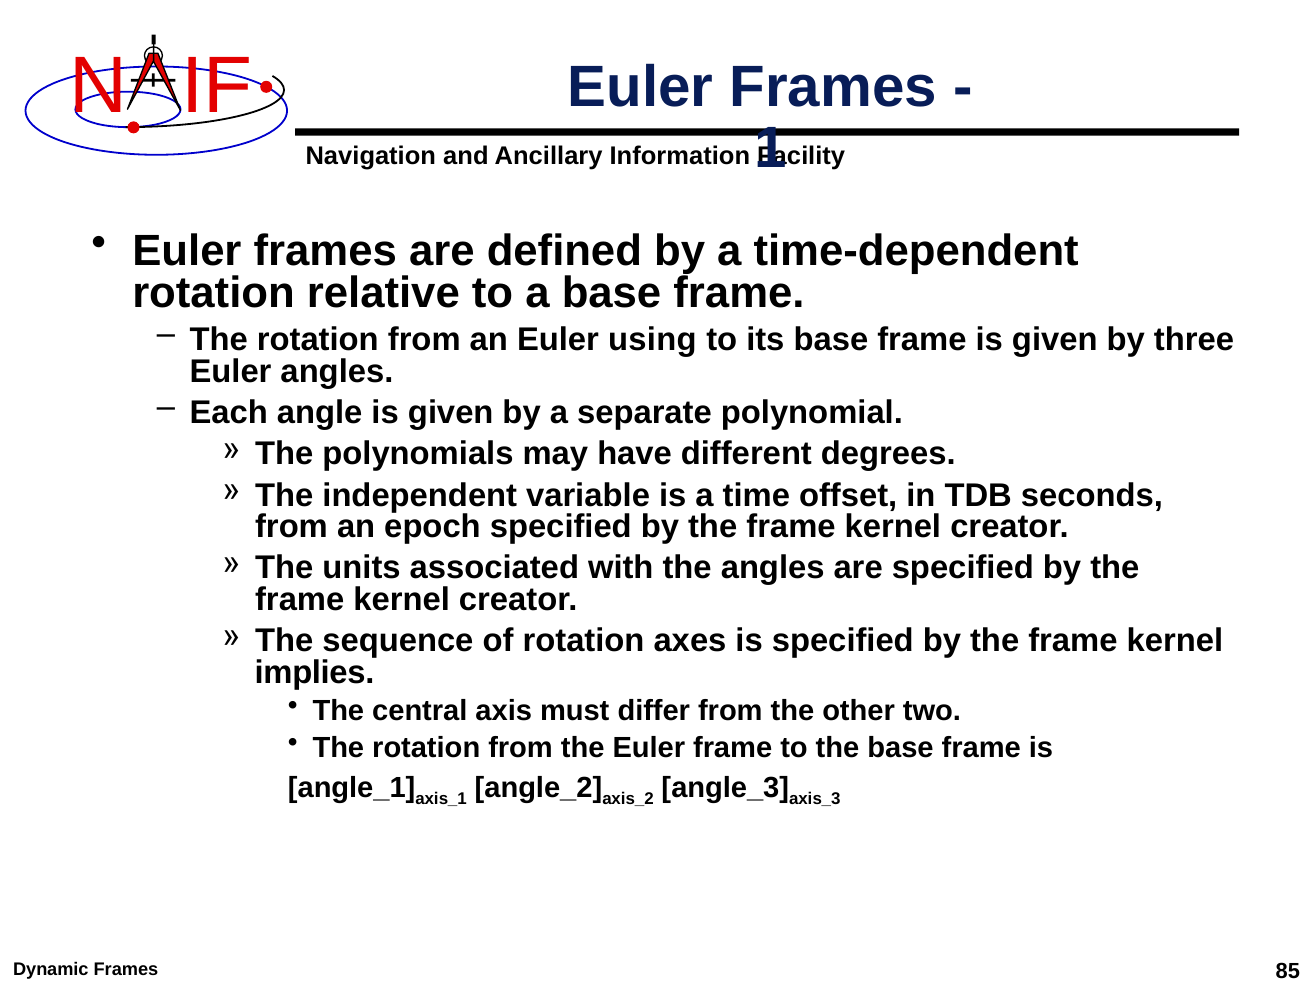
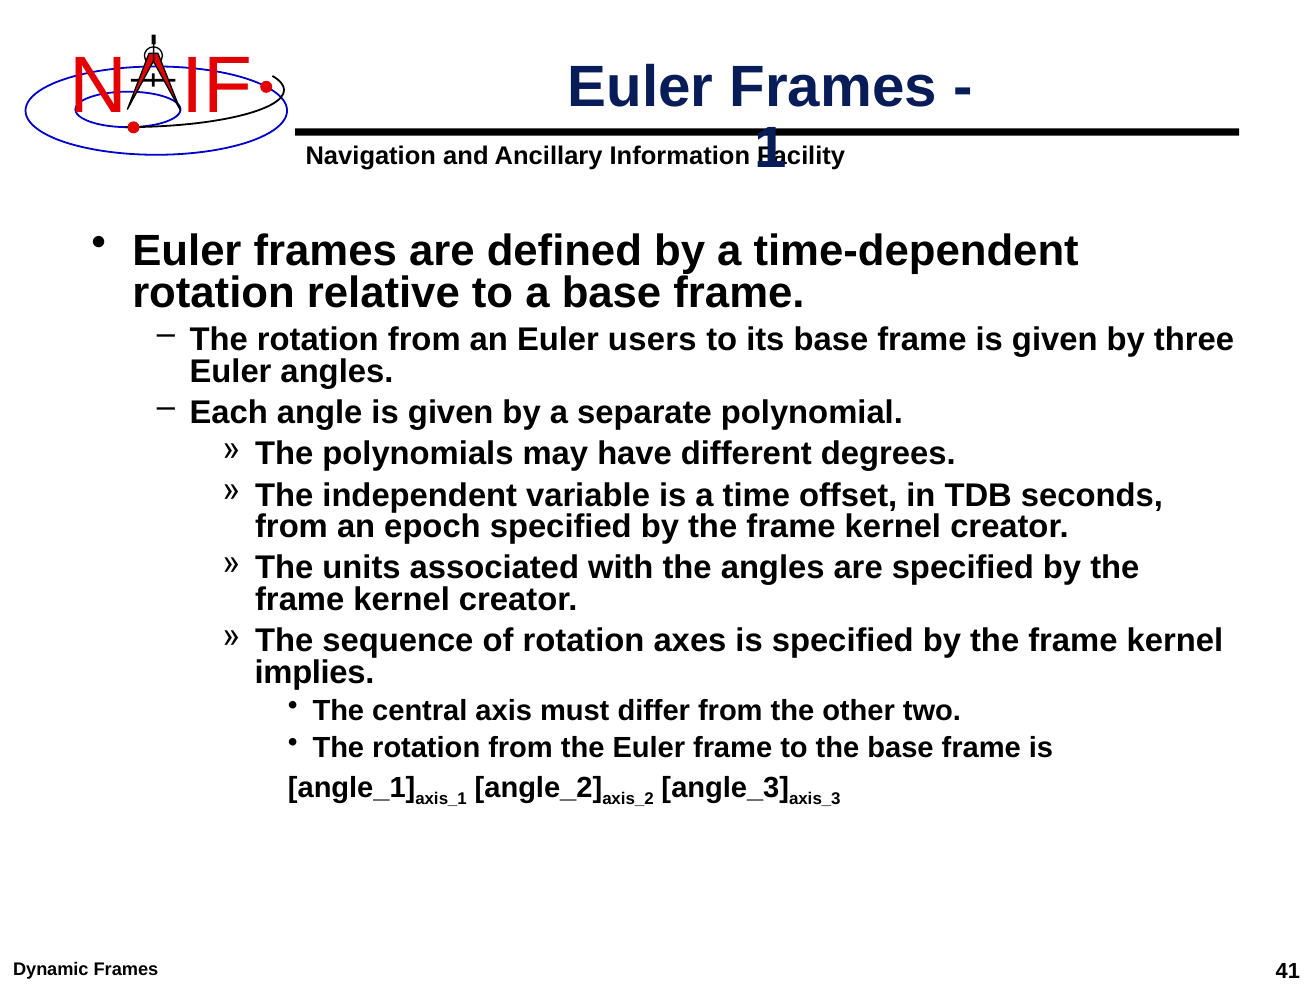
using: using -> users
85: 85 -> 41
